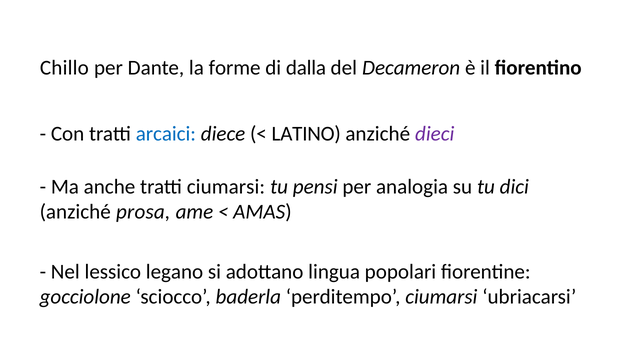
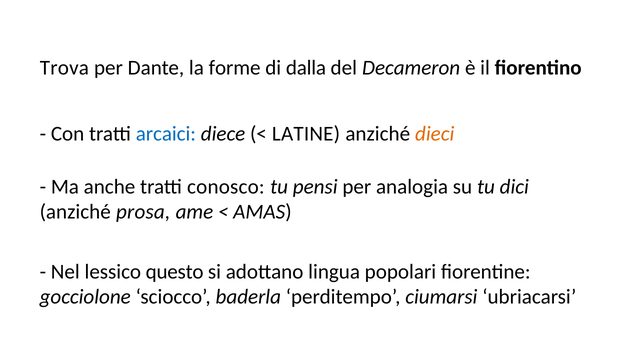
Chillo: Chillo -> Trova
LATINO: LATINO -> LATINE
dieci colour: purple -> orange
tratti ciumarsi: ciumarsi -> conosco
legano: legano -> questo
